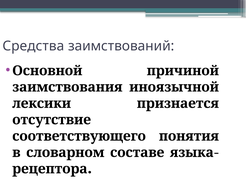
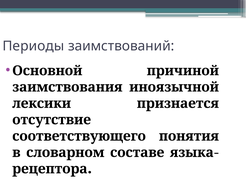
Средства: Средства -> Периоды
